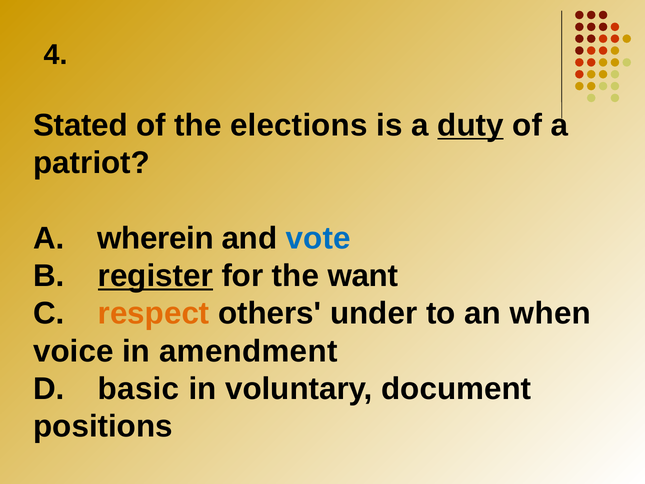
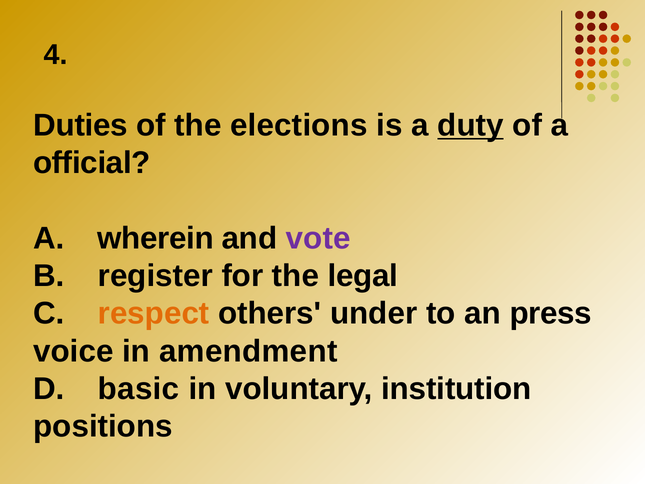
Stated: Stated -> Duties
patriot: patriot -> official
vote colour: blue -> purple
register underline: present -> none
want: want -> legal
when: when -> press
document: document -> institution
